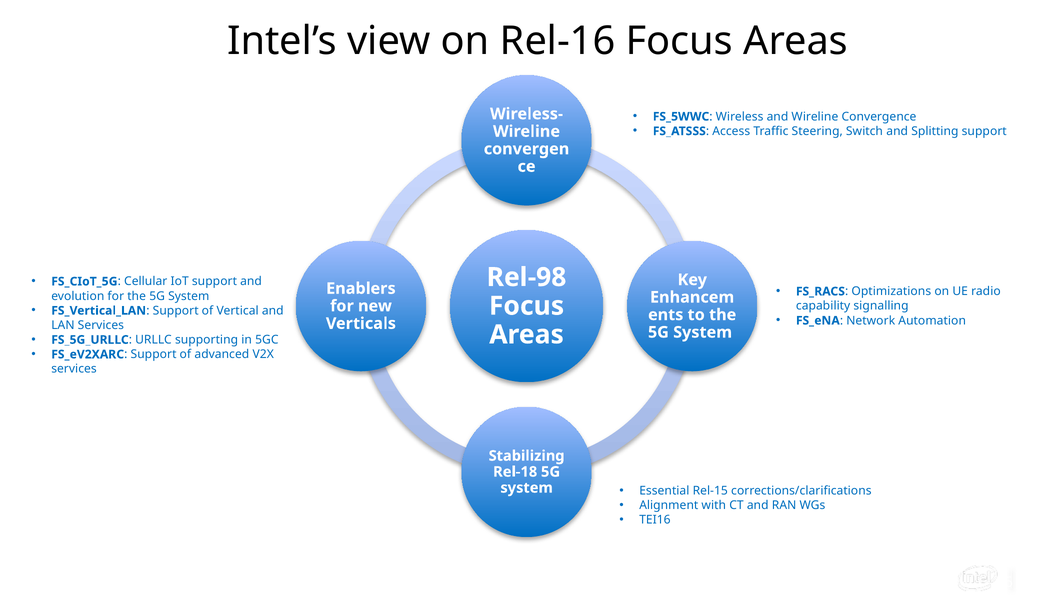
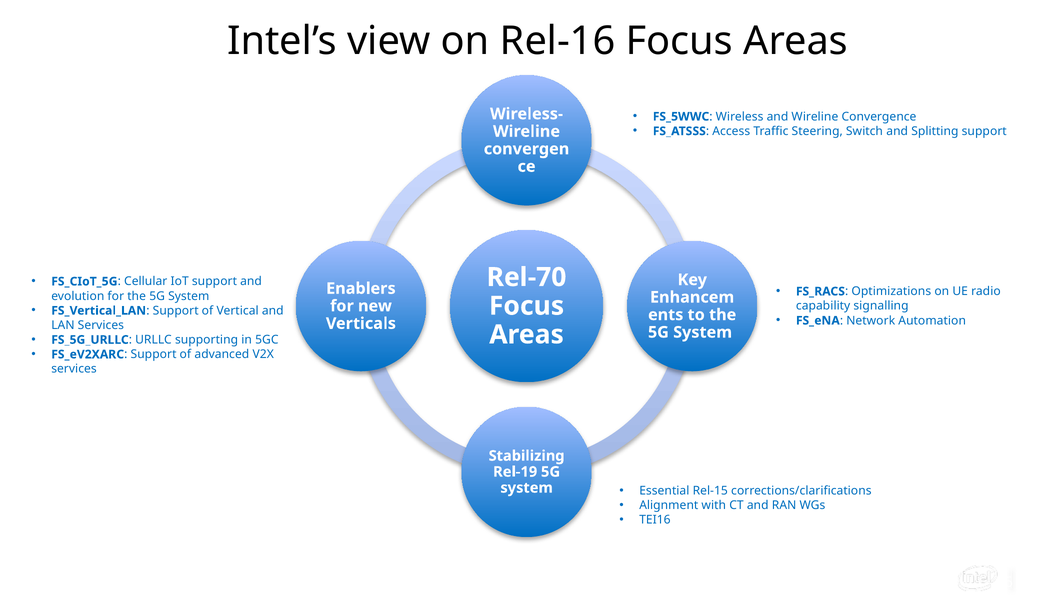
Rel-98: Rel-98 -> Rel-70
Rel-18: Rel-18 -> Rel-19
